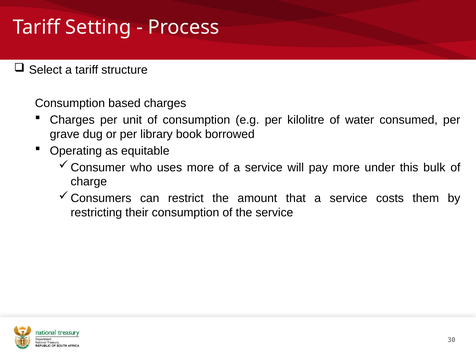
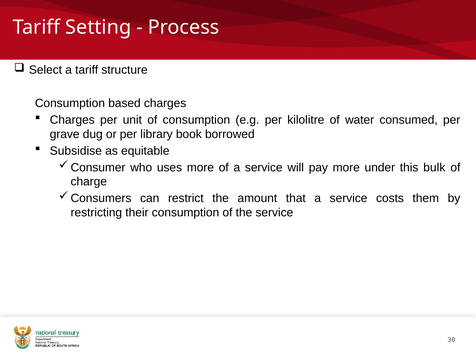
Operating: Operating -> Subsidise
